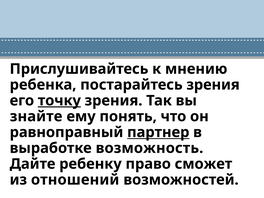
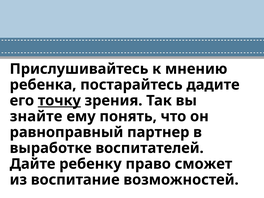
постарайтесь зрения: зрения -> дадите
партнер underline: present -> none
возможность: возможность -> воспитателей
отношений: отношений -> воспитание
